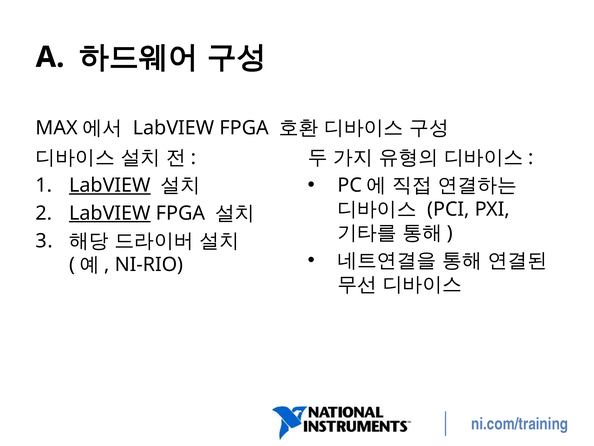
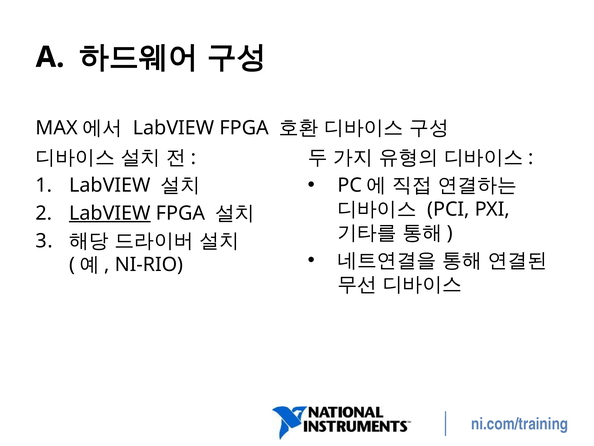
LabVIEW at (110, 185) underline: present -> none
